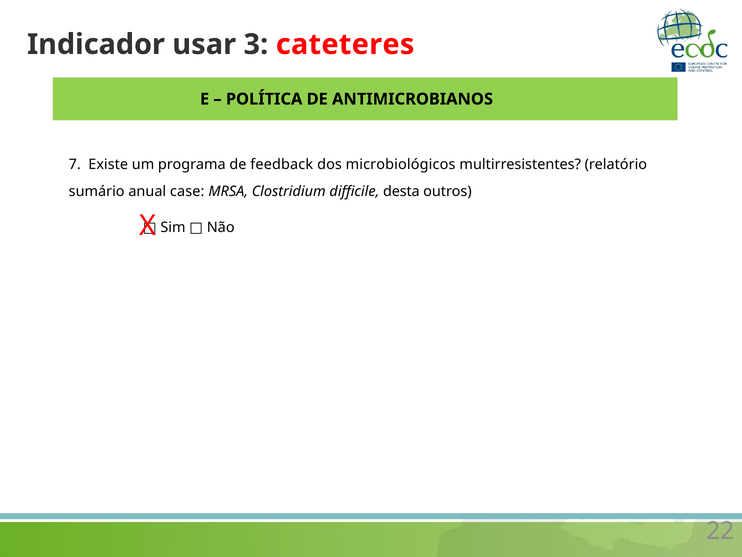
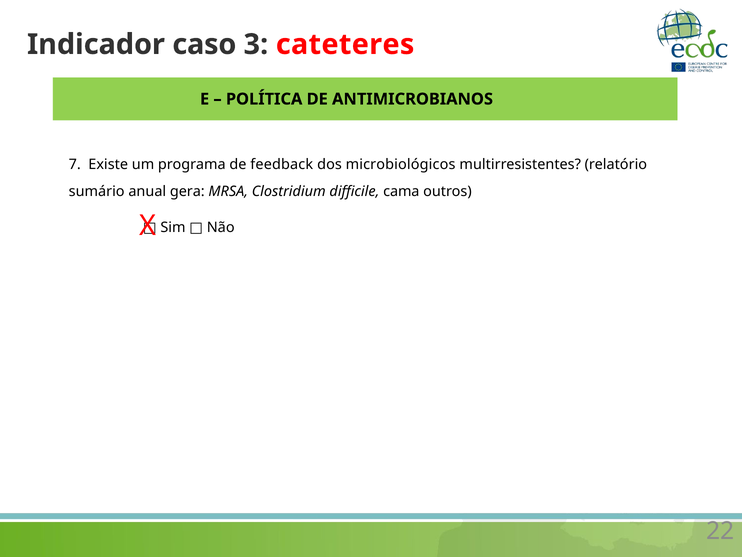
usar: usar -> caso
case: case -> gera
desta: desta -> cama
